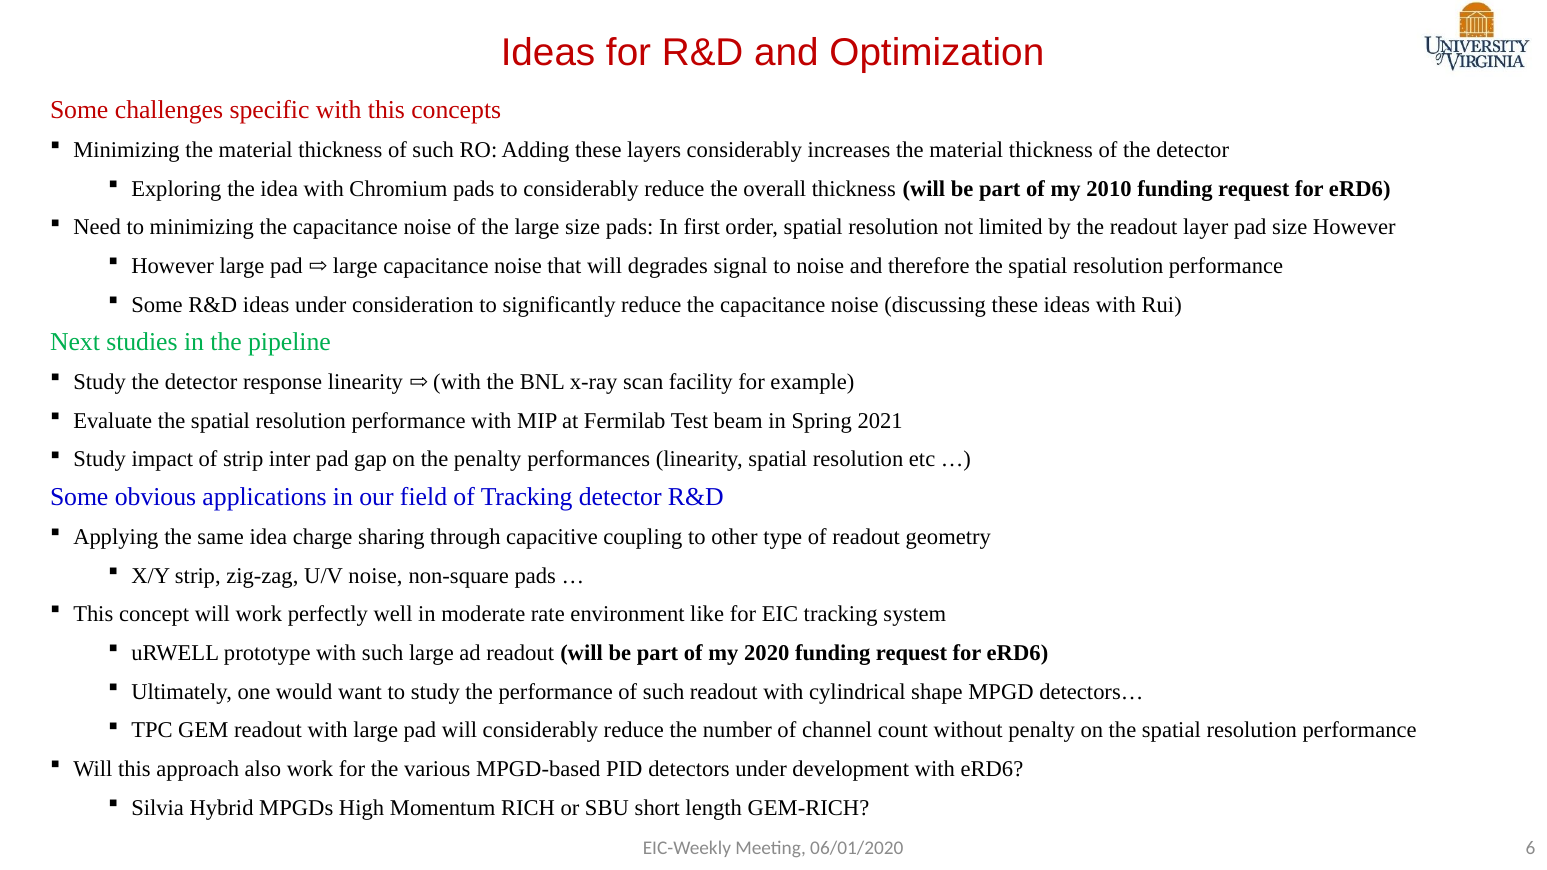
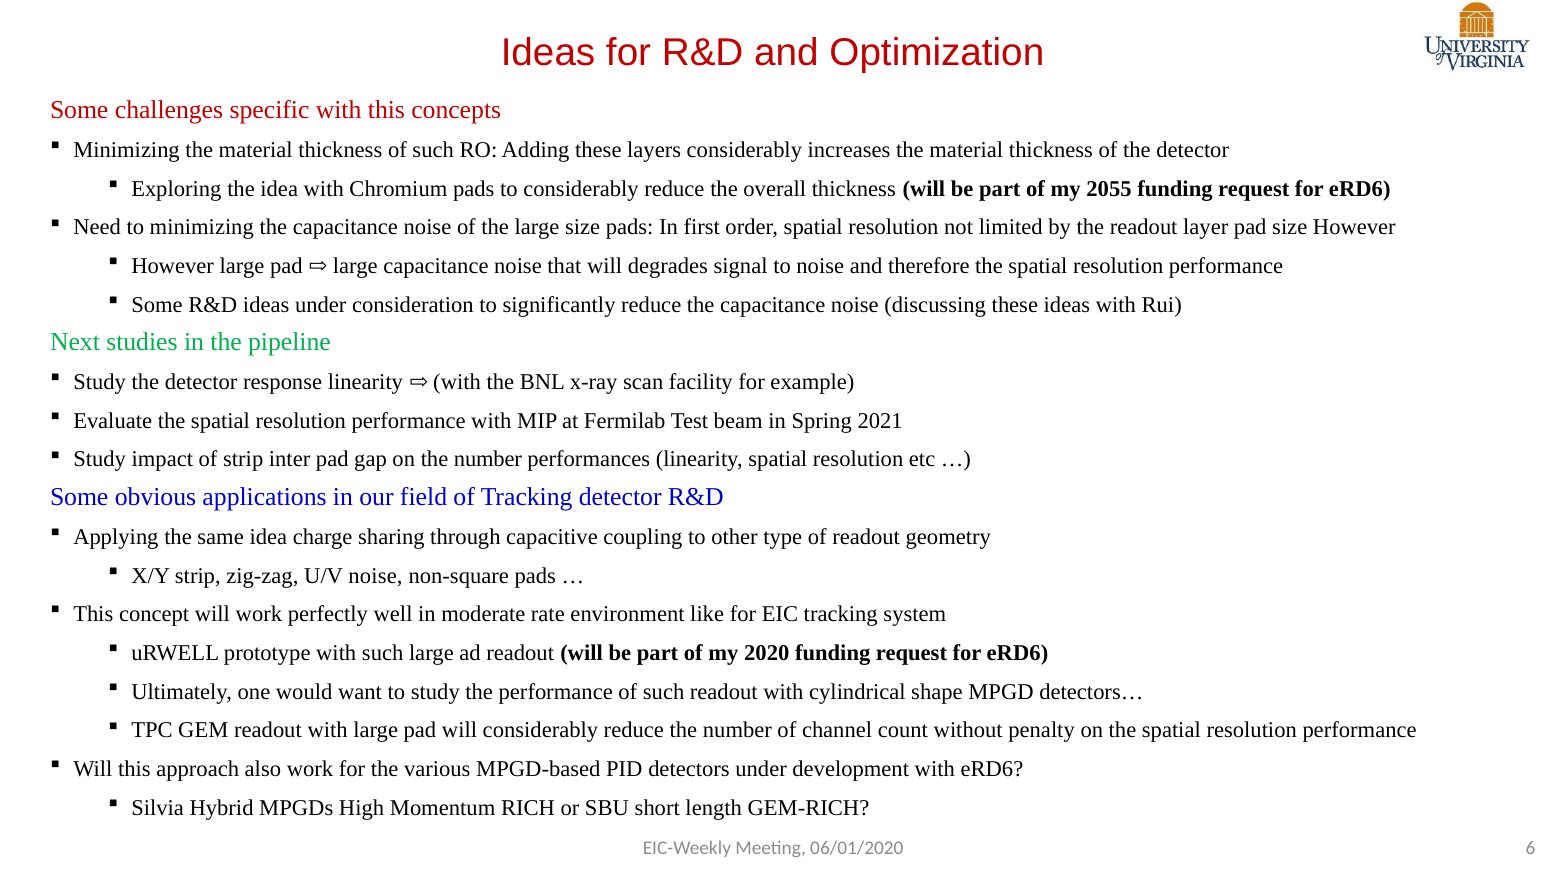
2010: 2010 -> 2055
on the penalty: penalty -> number
